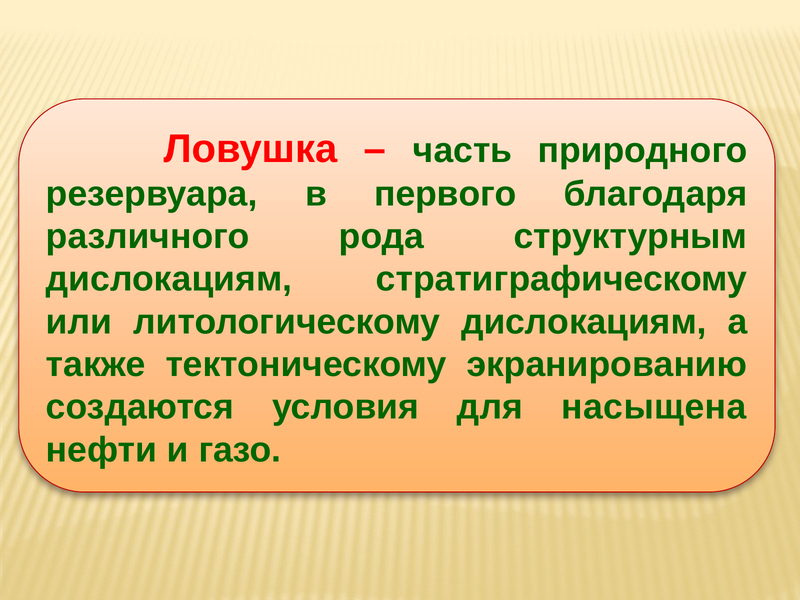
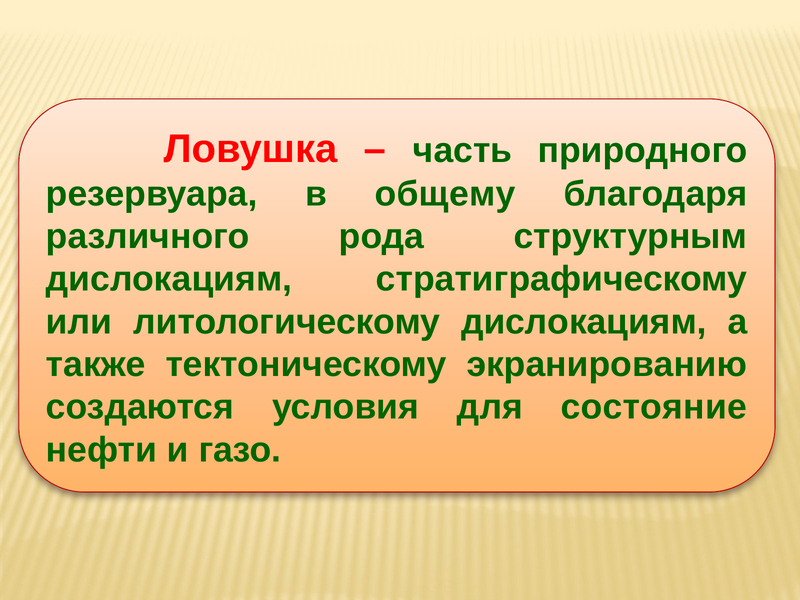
первого: первого -> общему
насыщена: насыщена -> состояние
